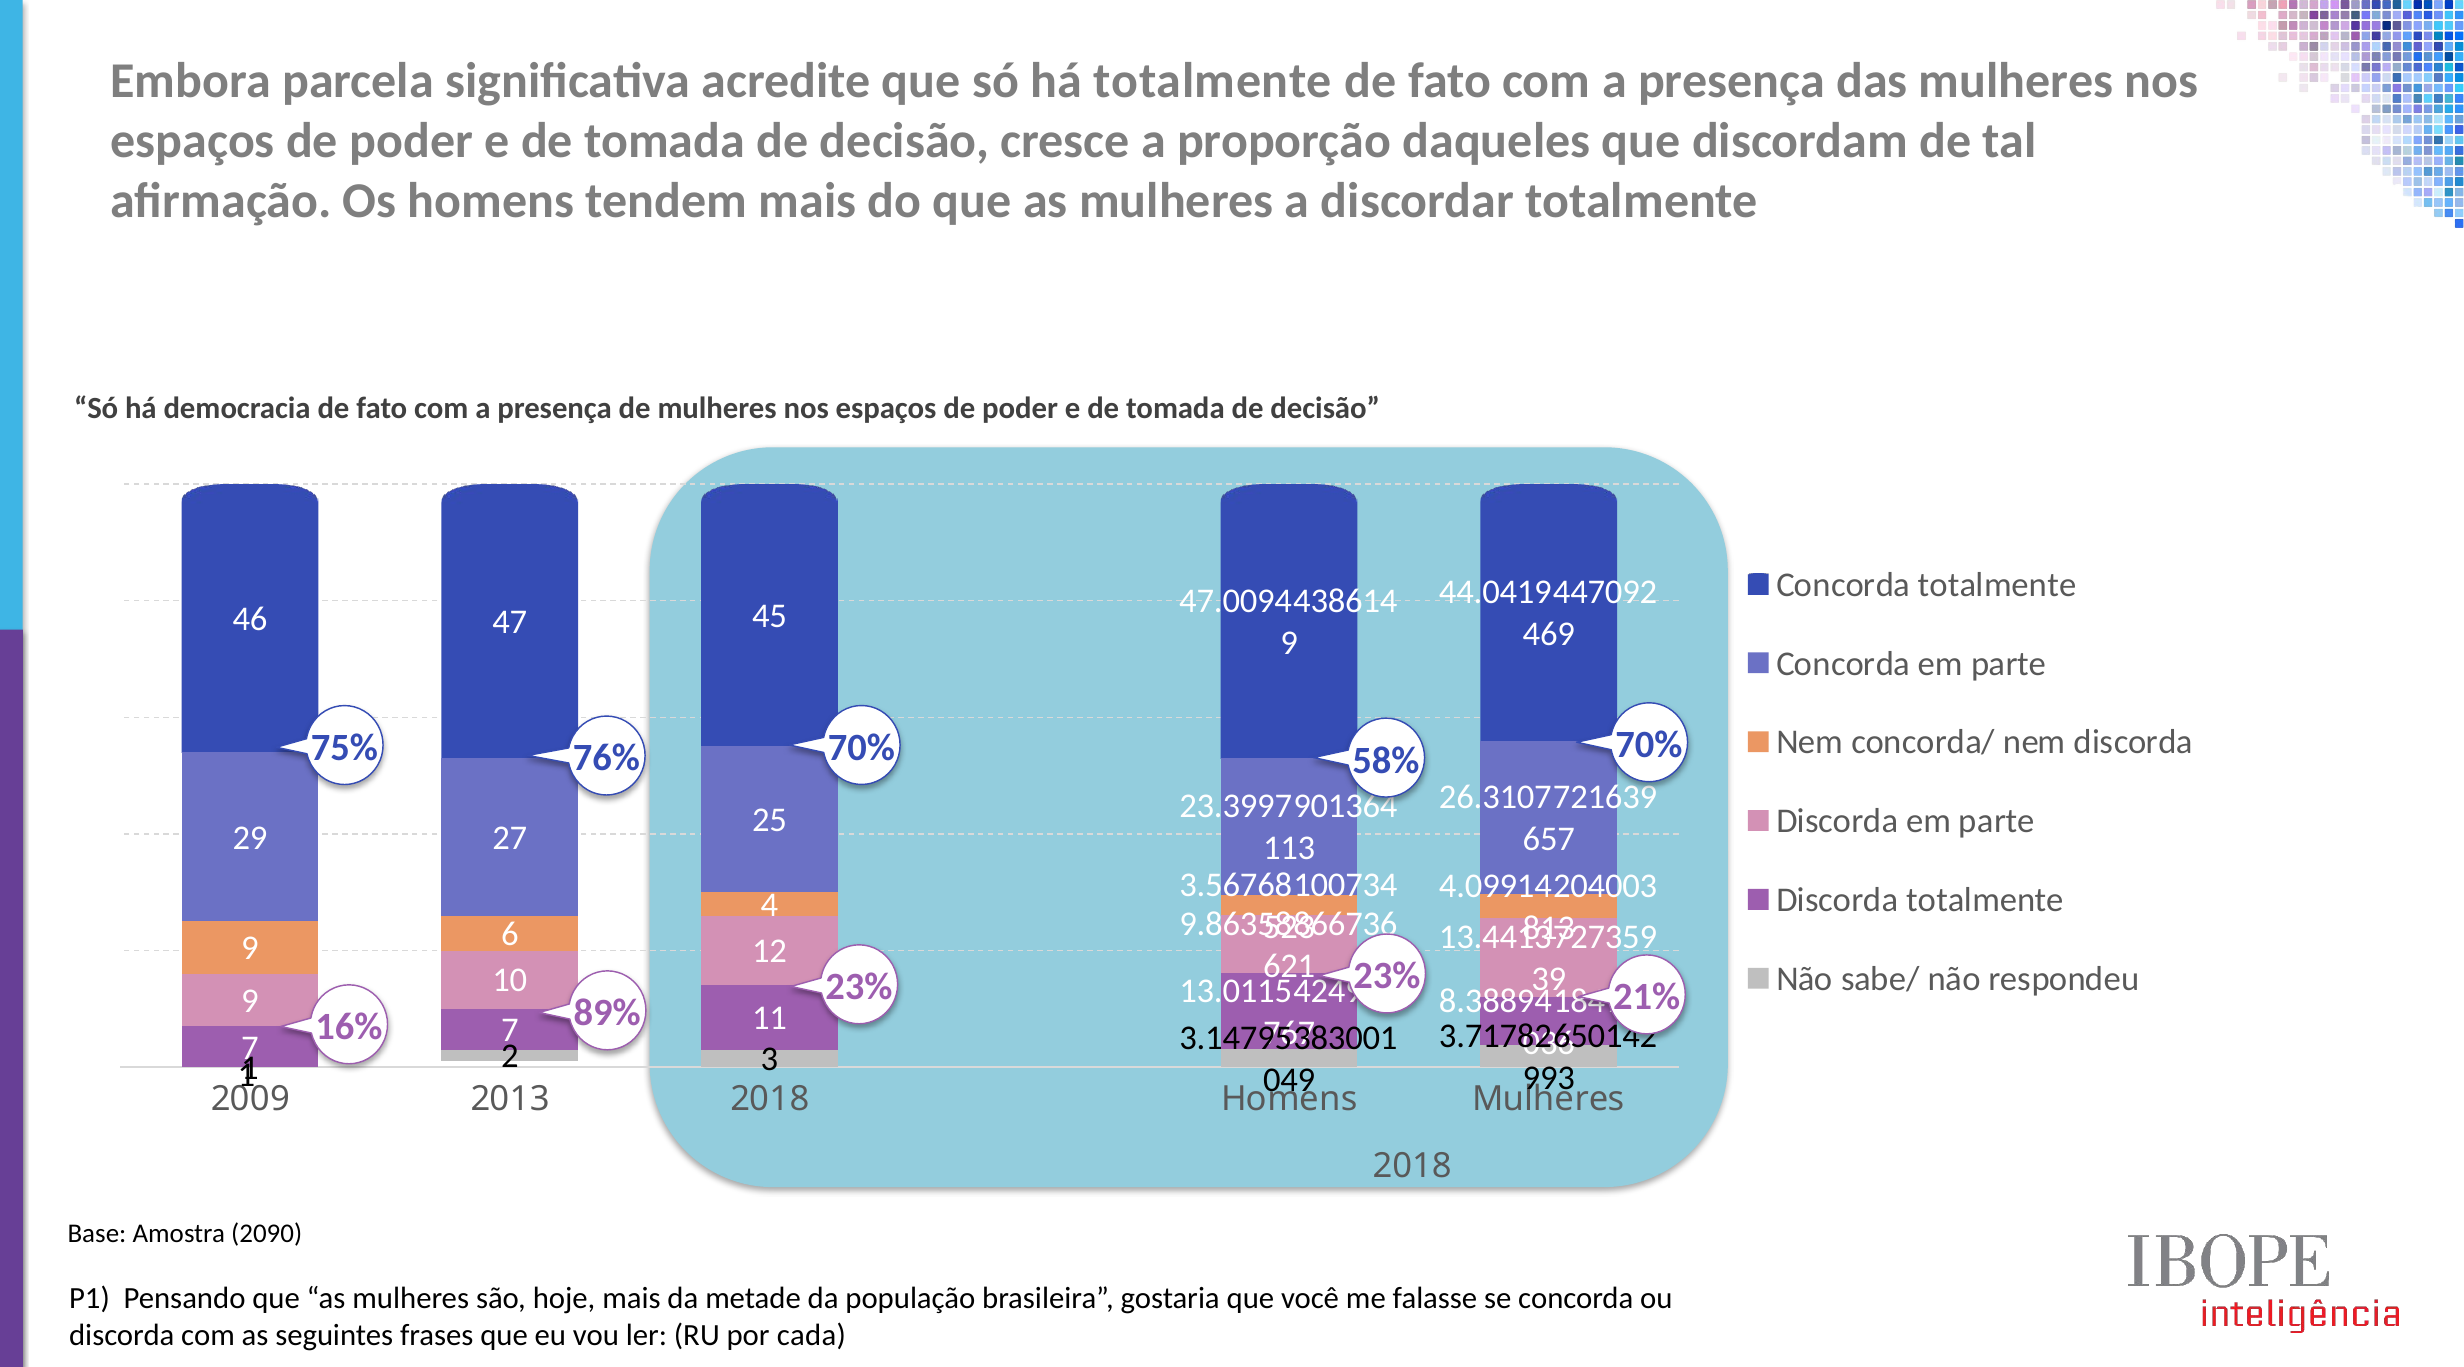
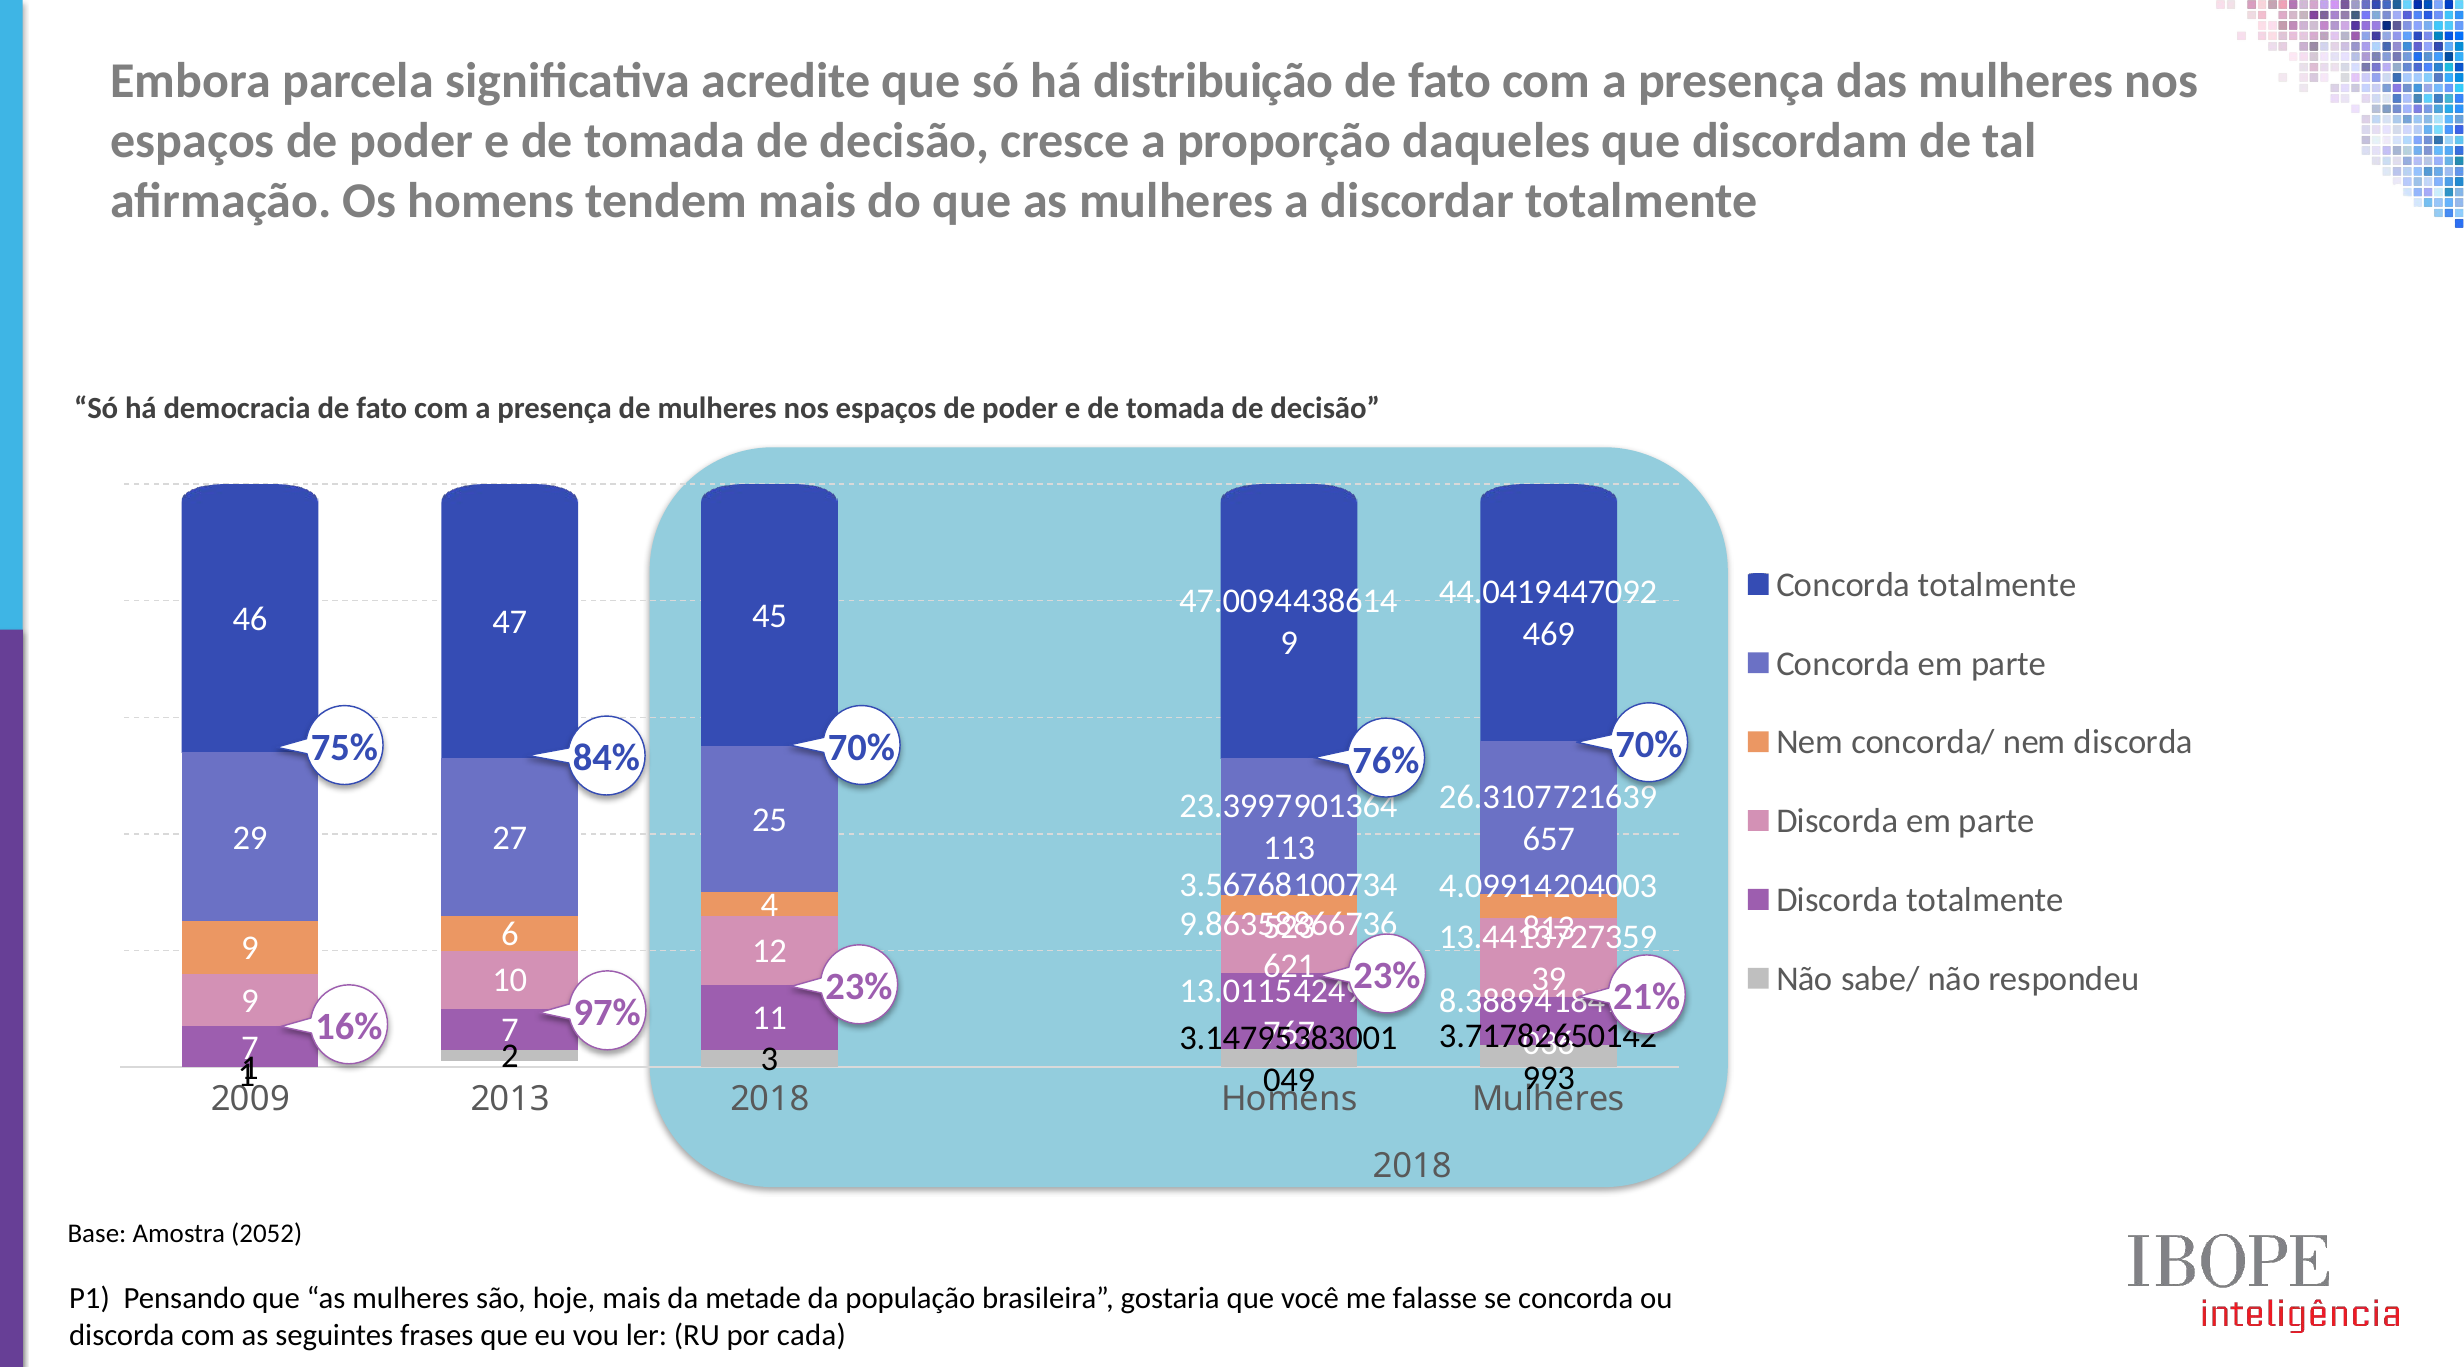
há totalmente: totalmente -> distribuição
76%: 76% -> 84%
58%: 58% -> 76%
89%: 89% -> 97%
2090: 2090 -> 2052
